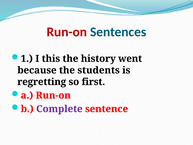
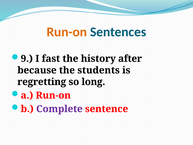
Run-on at (67, 32) colour: red -> orange
1: 1 -> 9
this: this -> fast
went: went -> after
first: first -> long
